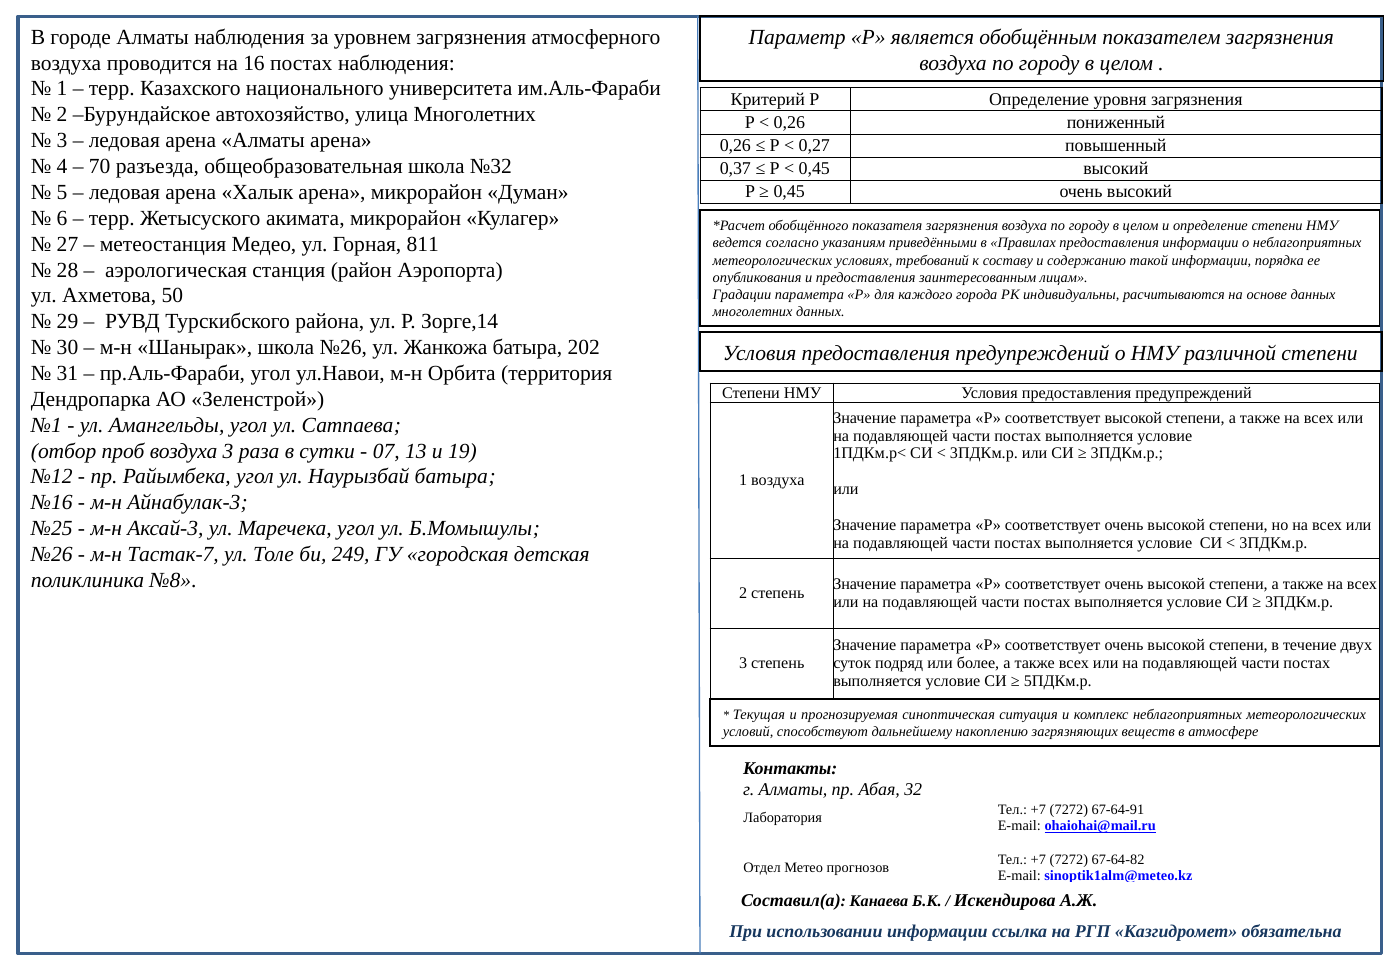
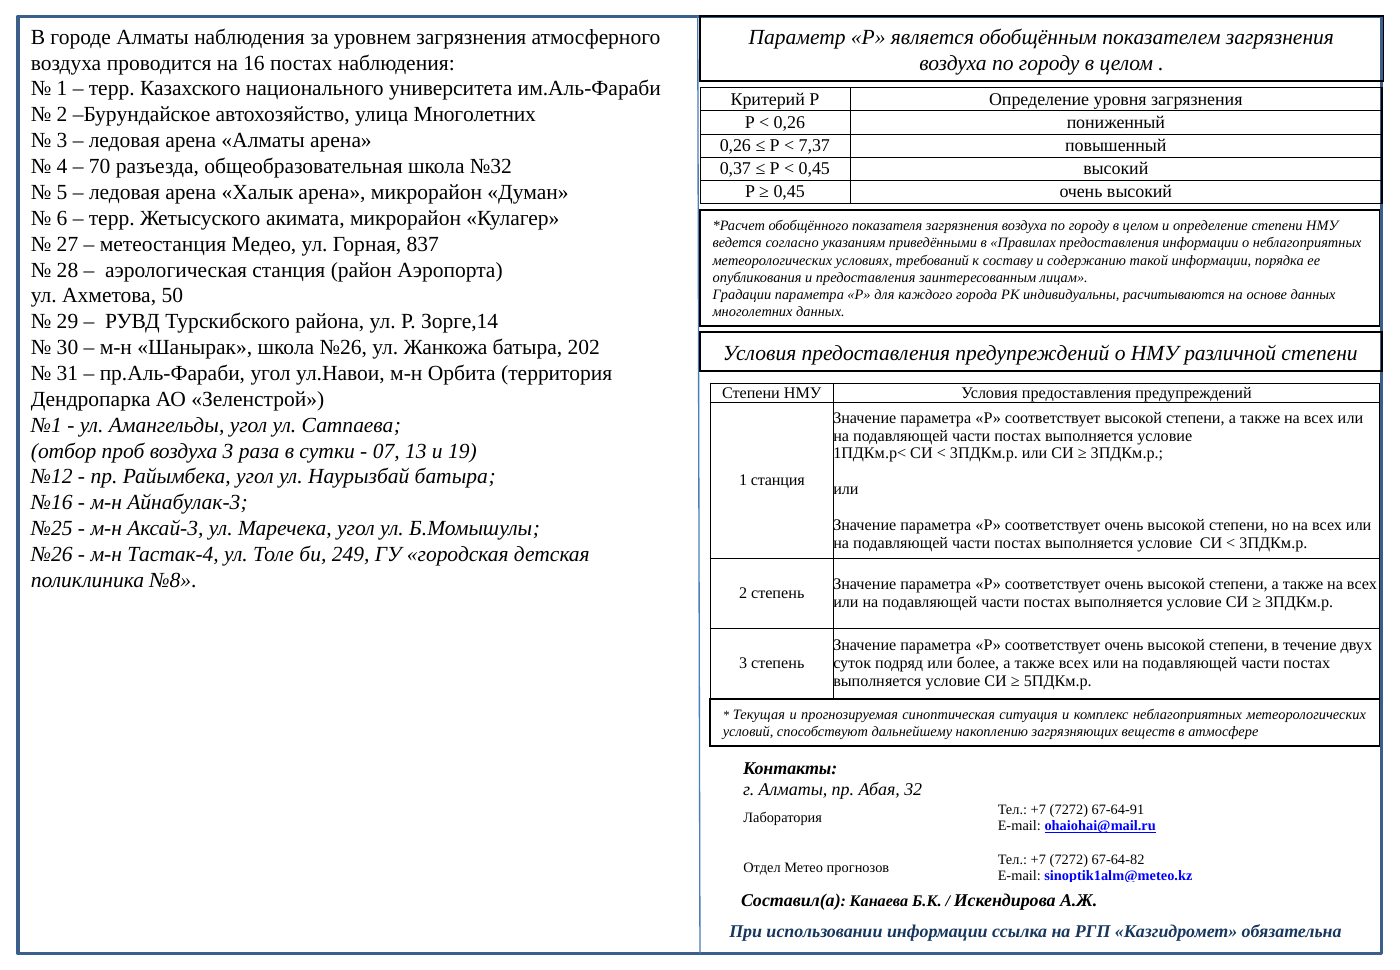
0,27: 0,27 -> 7,37
811: 811 -> 837
1 воздуха: воздуха -> станция
Тастак-7: Тастак-7 -> Тастак-4
